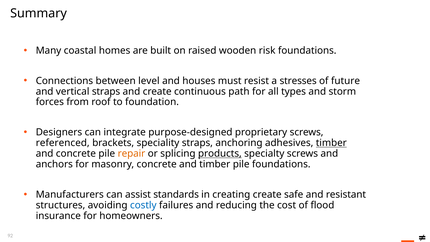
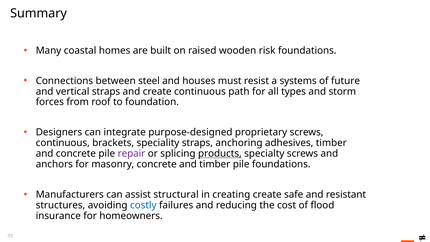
level: level -> steel
stresses: stresses -> systems
referenced at (63, 143): referenced -> continuous
timber at (331, 143) underline: present -> none
repair colour: orange -> purple
standards: standards -> structural
